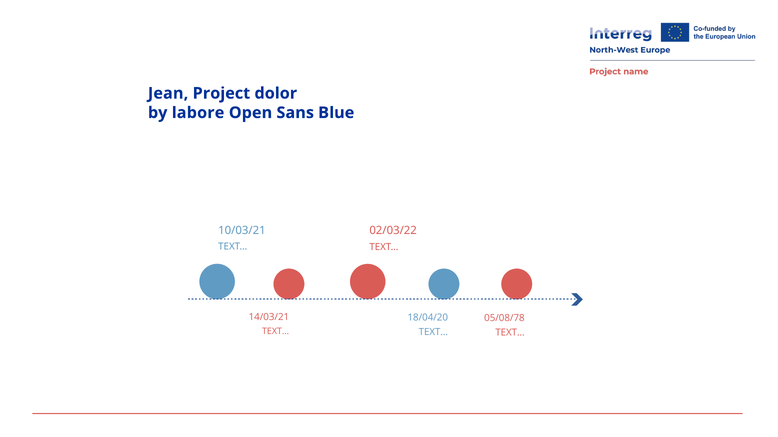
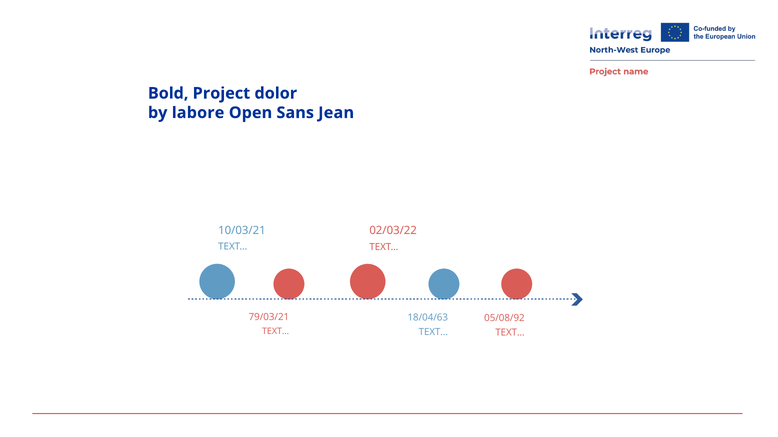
Jean: Jean -> Bold
Blue: Blue -> Jean
14/03/21: 14/03/21 -> 79/03/21
18/04/20: 18/04/20 -> 18/04/63
05/08/78: 05/08/78 -> 05/08/92
